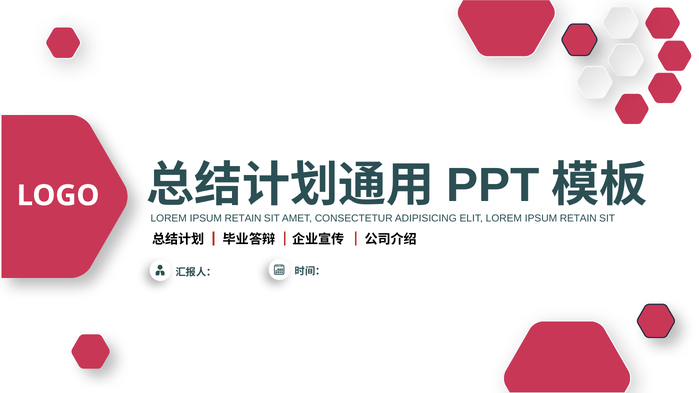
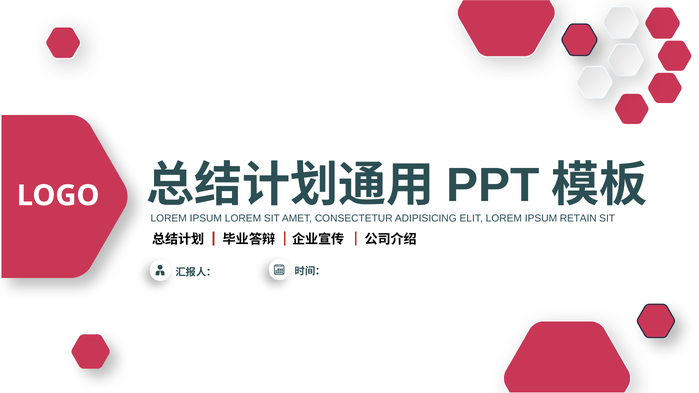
RETAIN at (243, 218): RETAIN -> LOREM
